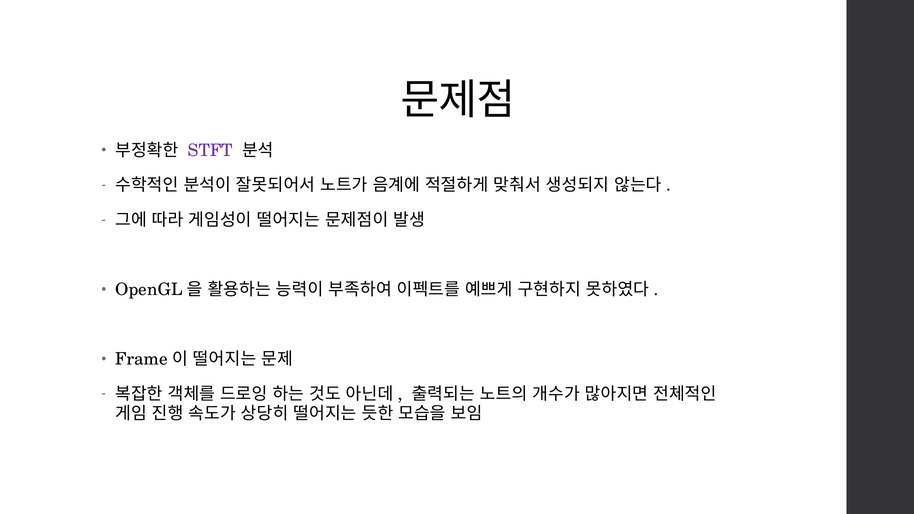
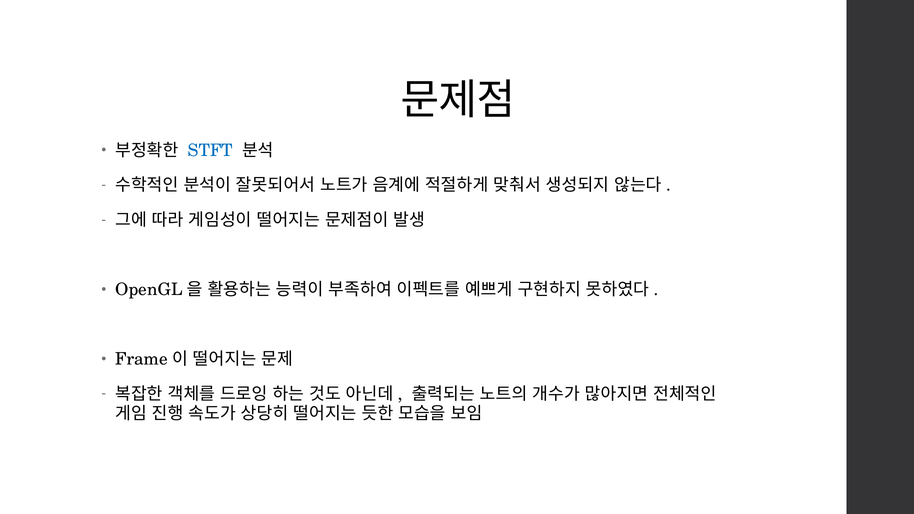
STFT colour: purple -> blue
